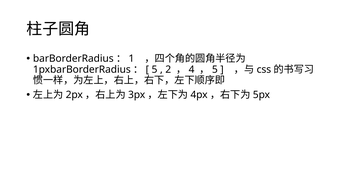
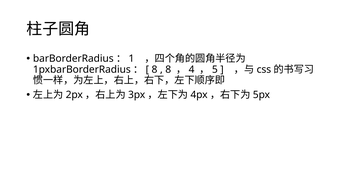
5 at (154, 70): 5 -> 8
2 at (168, 70): 2 -> 8
